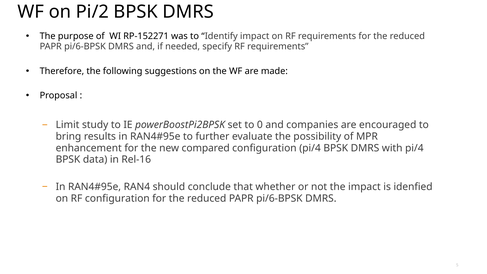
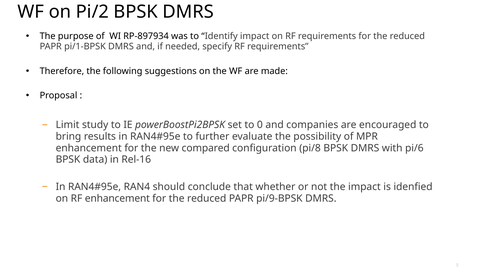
RP-152271: RP-152271 -> RP-897934
pi/6-BPSK at (85, 47): pi/6-BPSK -> pi/1-BPSK
configuration pi/4: pi/4 -> pi/8
with pi/4: pi/4 -> pi/6
RF configuration: configuration -> enhancement
pi/6-BPSK at (279, 198): pi/6-BPSK -> pi/9-BPSK
